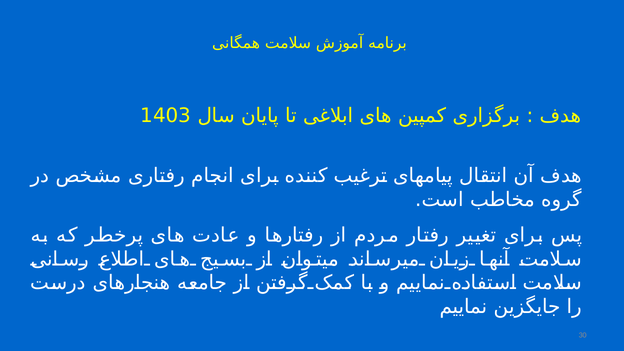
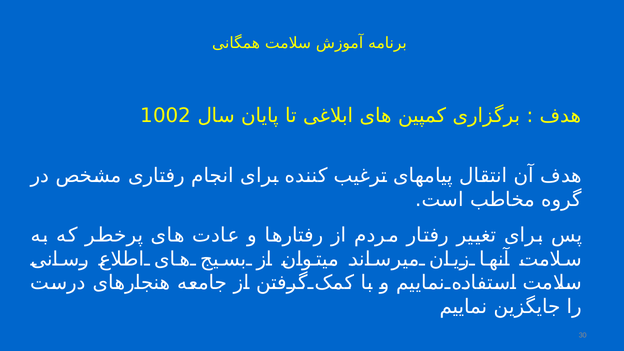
1403: 1403 -> 1002
